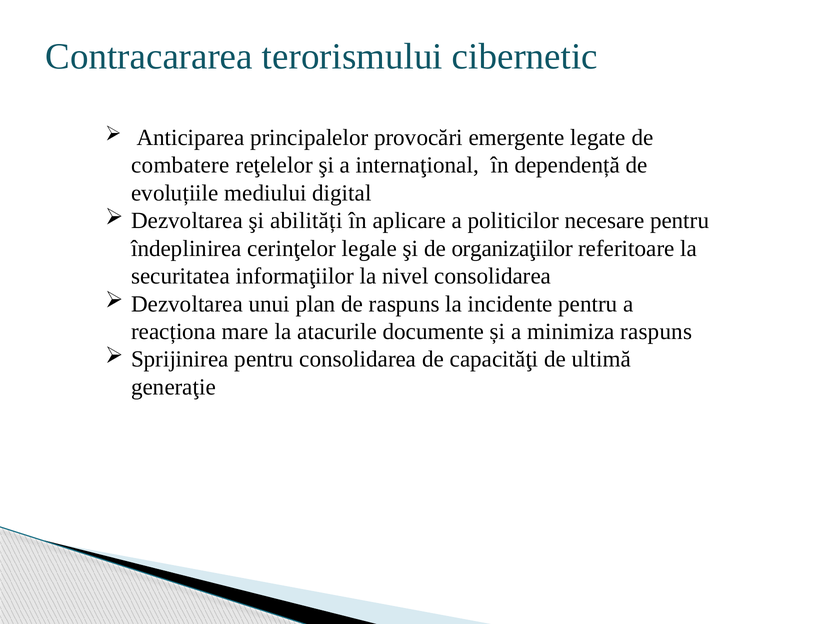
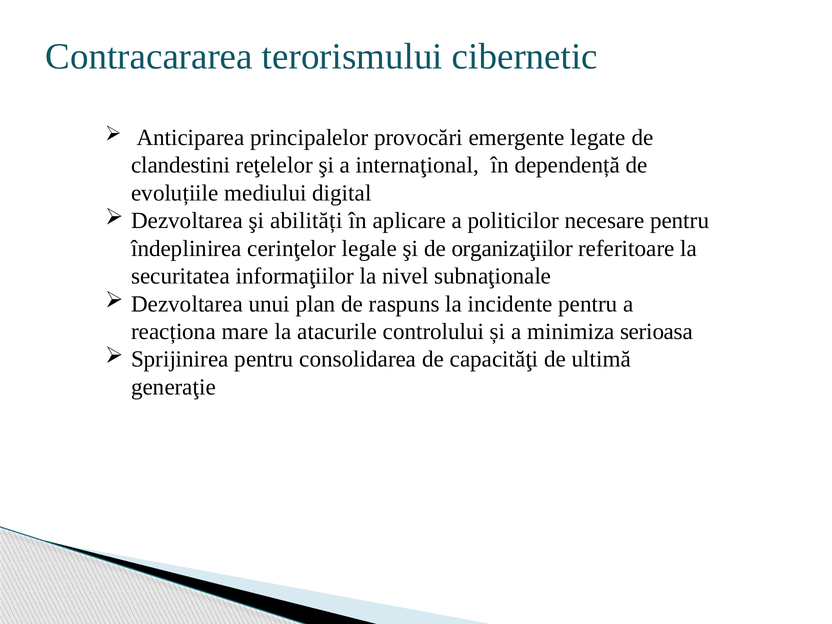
combatere: combatere -> clandestini
nivel consolidarea: consolidarea -> subnaţionale
documente: documente -> controlului
minimiza raspuns: raspuns -> serioasa
